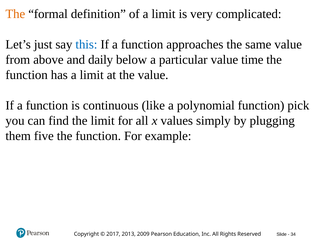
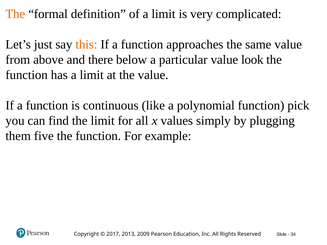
this colour: blue -> orange
daily: daily -> there
time: time -> look
